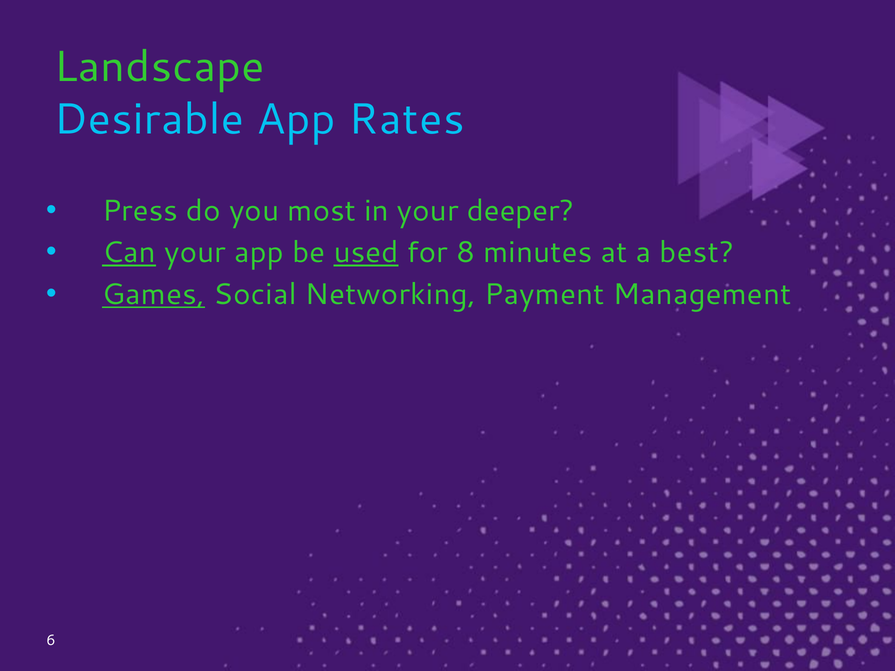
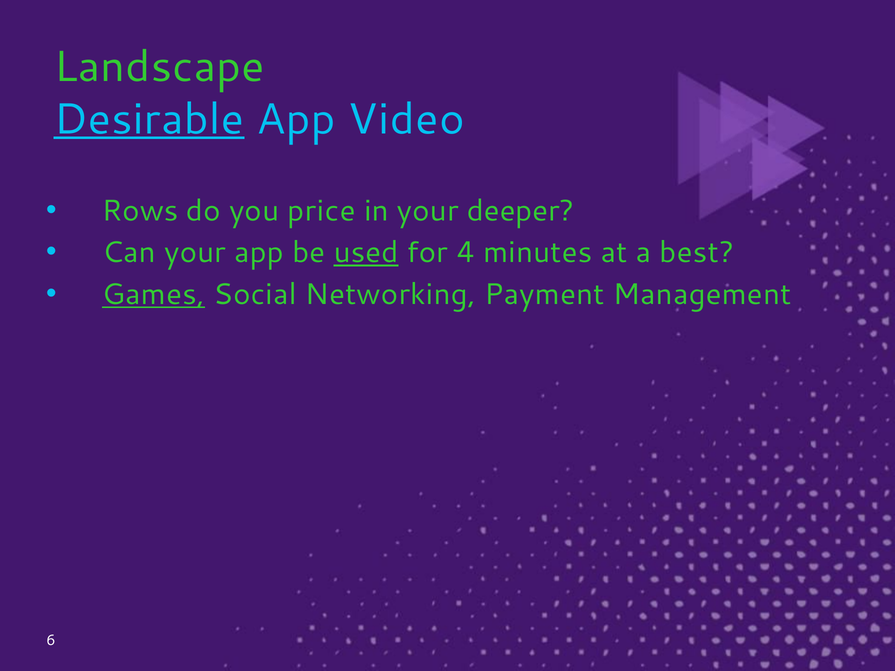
Desirable underline: none -> present
Rates: Rates -> Video
Press: Press -> Rows
most: most -> price
Can underline: present -> none
8: 8 -> 4
